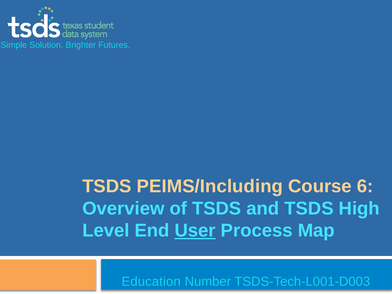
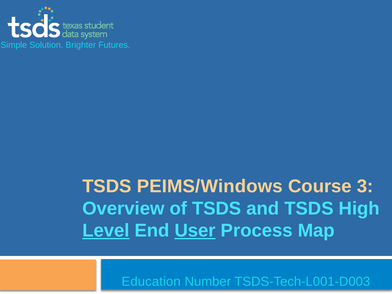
PEIMS/Including: PEIMS/Including -> PEIMS/Windows
6: 6 -> 3
Level underline: none -> present
